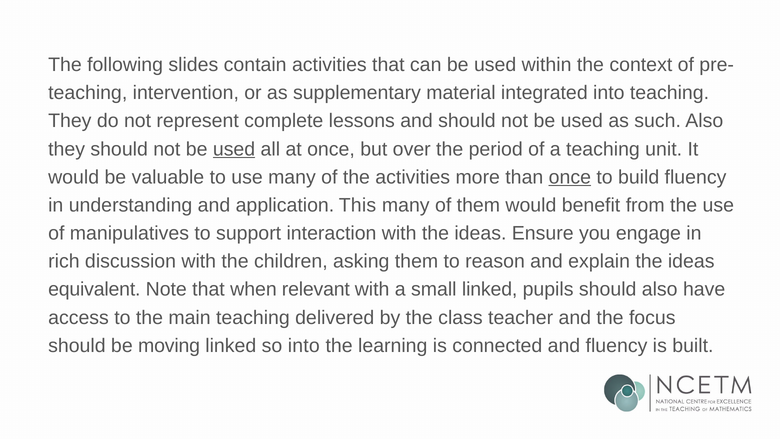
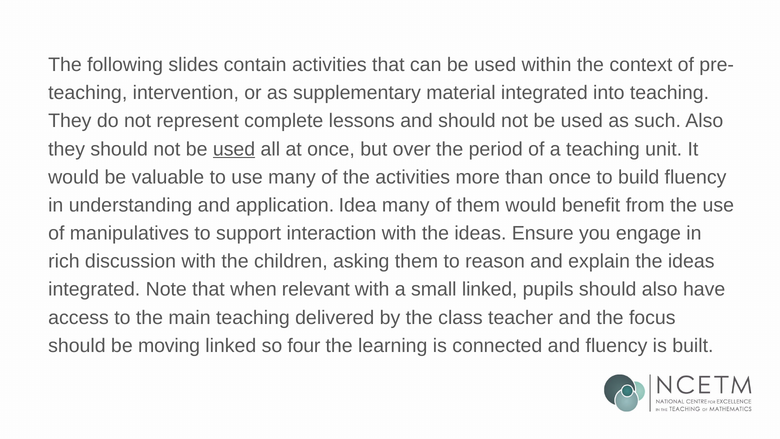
once at (570, 177) underline: present -> none
This: This -> Idea
equivalent at (94, 289): equivalent -> integrated
so into: into -> four
